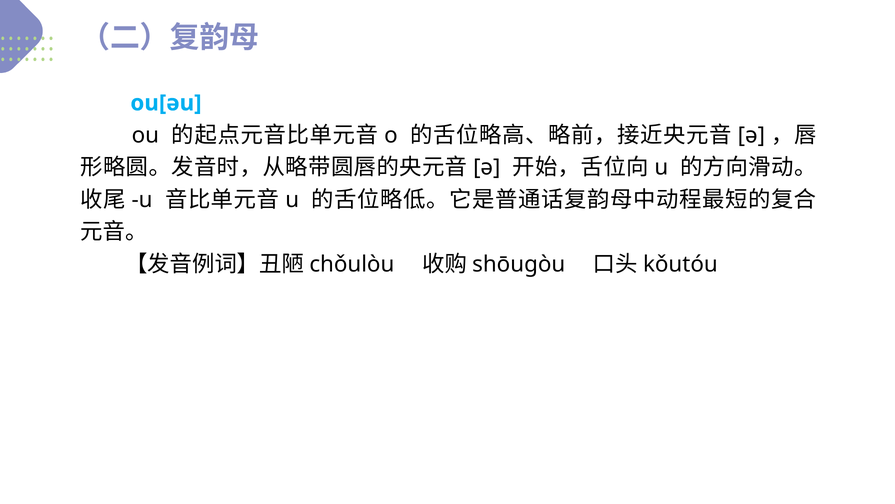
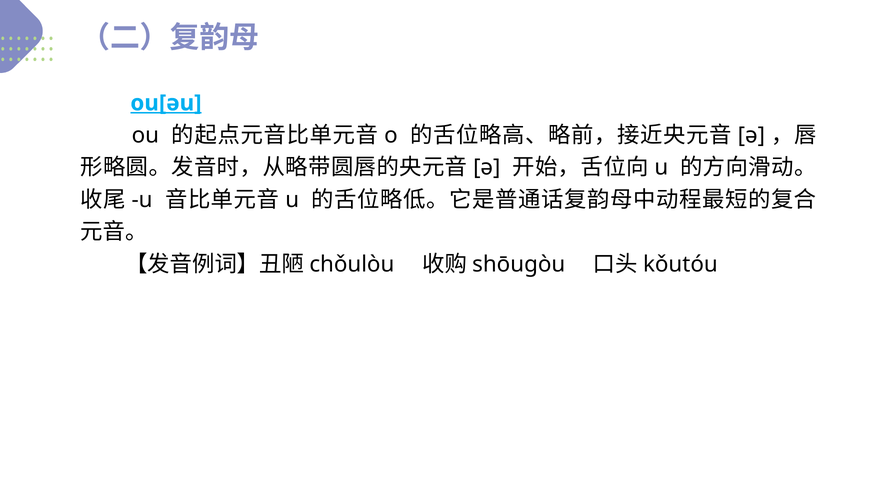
ou[əu underline: none -> present
